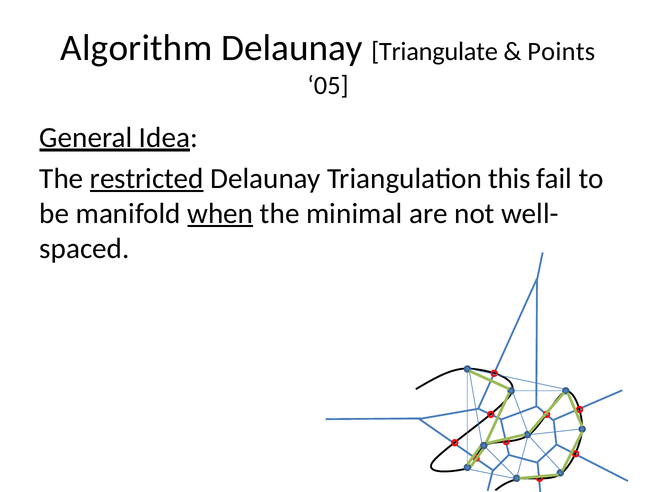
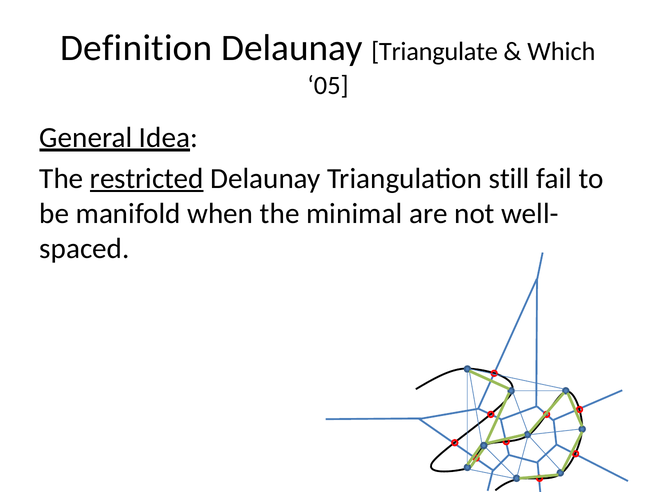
Algorithm: Algorithm -> Definition
Points: Points -> Which
this: this -> still
when underline: present -> none
